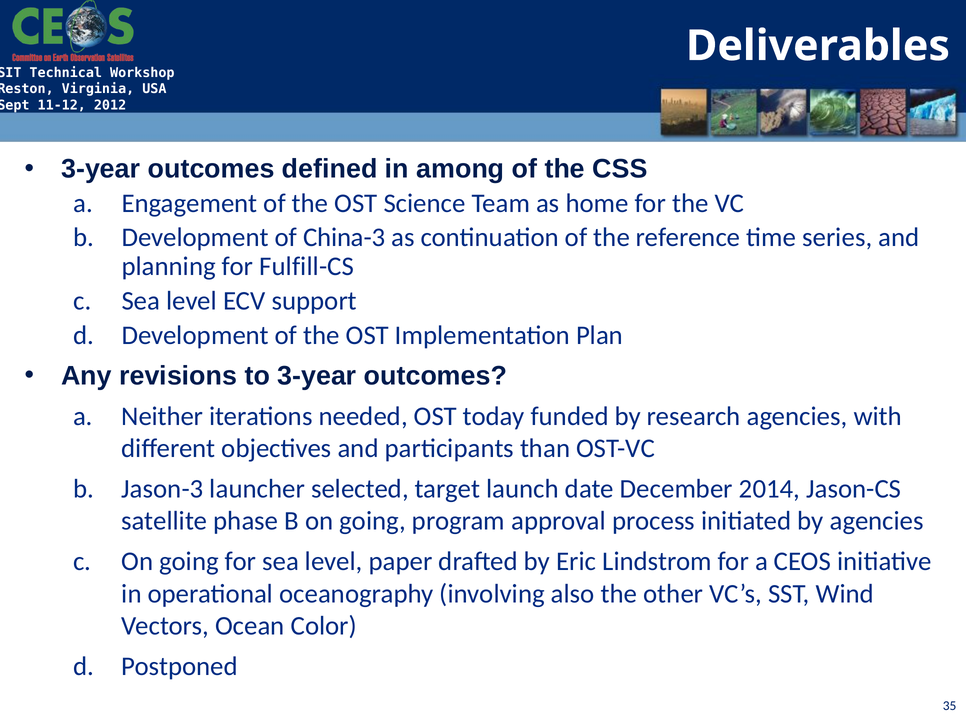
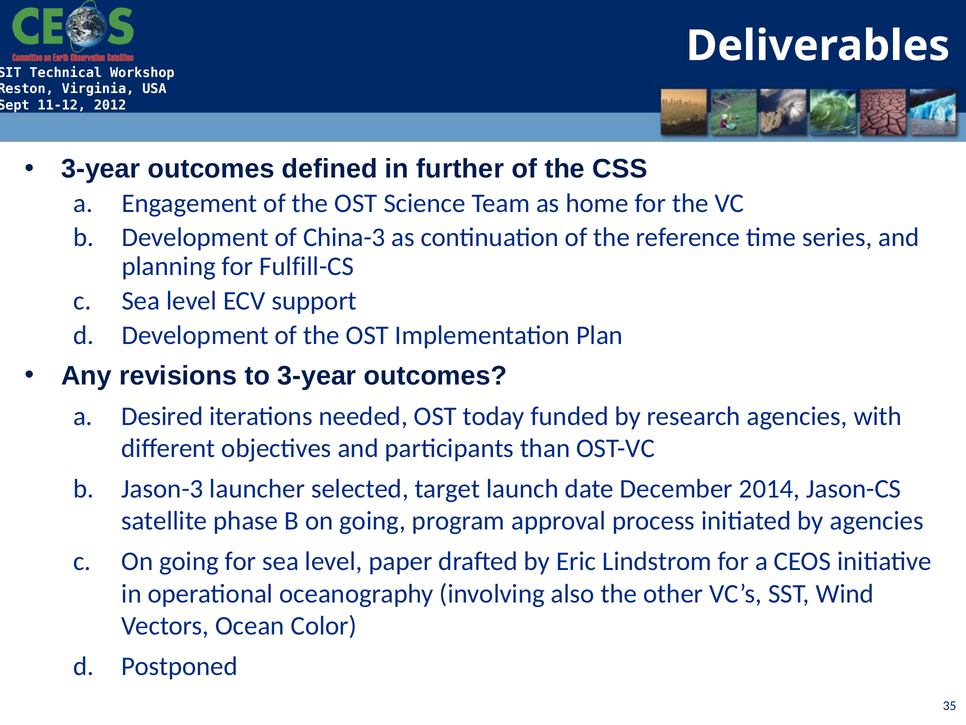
among: among -> further
Neither: Neither -> Desired
